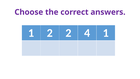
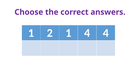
2 2: 2 -> 1
4 1: 1 -> 4
